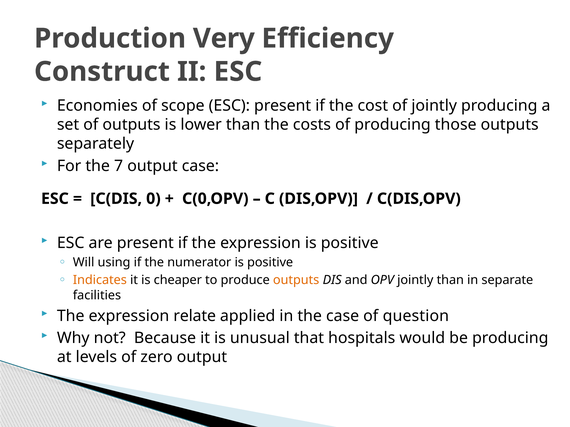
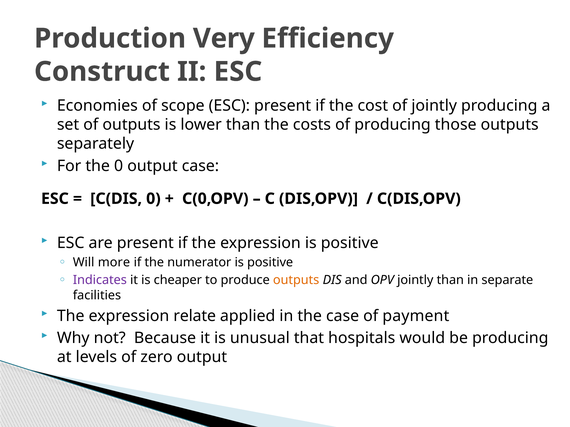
the 7: 7 -> 0
using: using -> more
Indicates colour: orange -> purple
question: question -> payment
